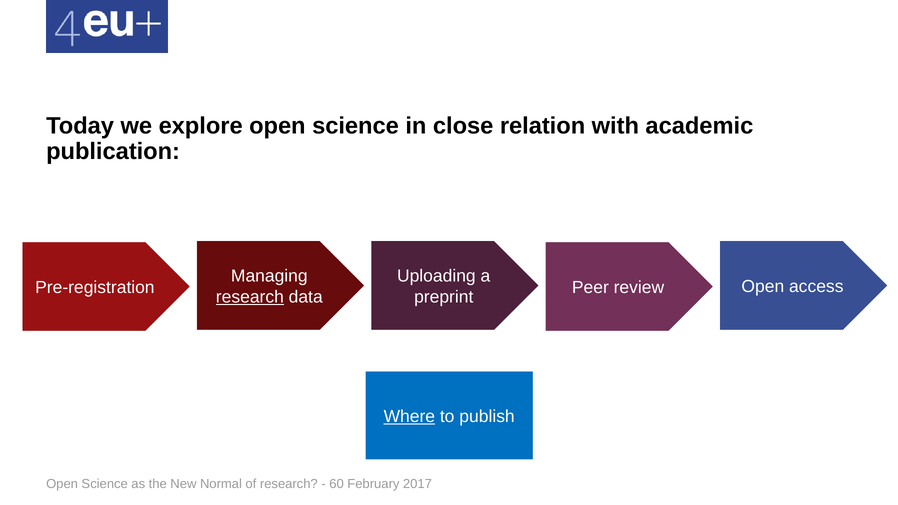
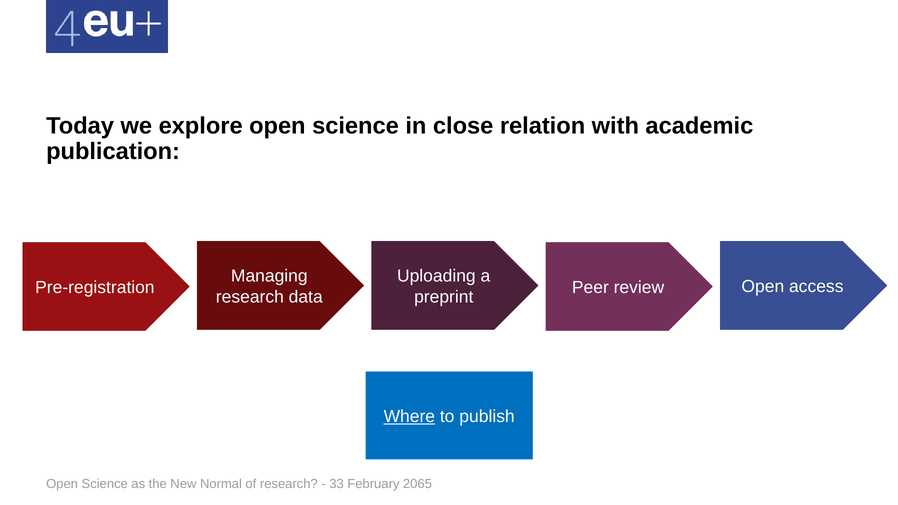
research at (250, 297) underline: present -> none
60: 60 -> 33
2017: 2017 -> 2065
